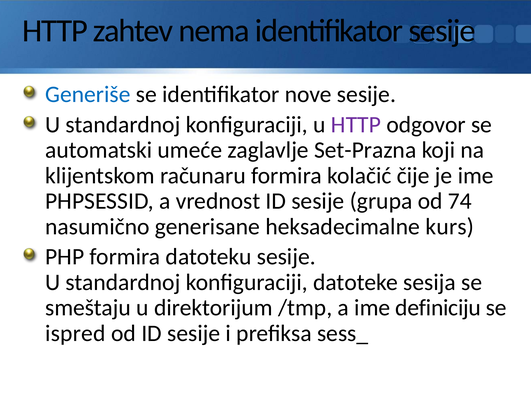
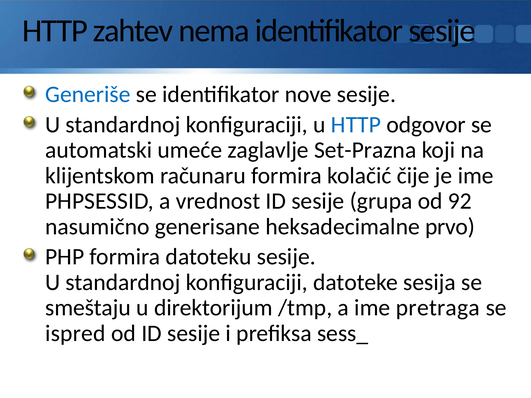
HTTP at (356, 125) colour: purple -> blue
74: 74 -> 92
kurs: kurs -> prvo
definiciju: definiciju -> pretraga
